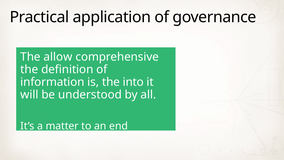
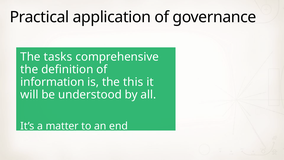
allow: allow -> tasks
into: into -> this
